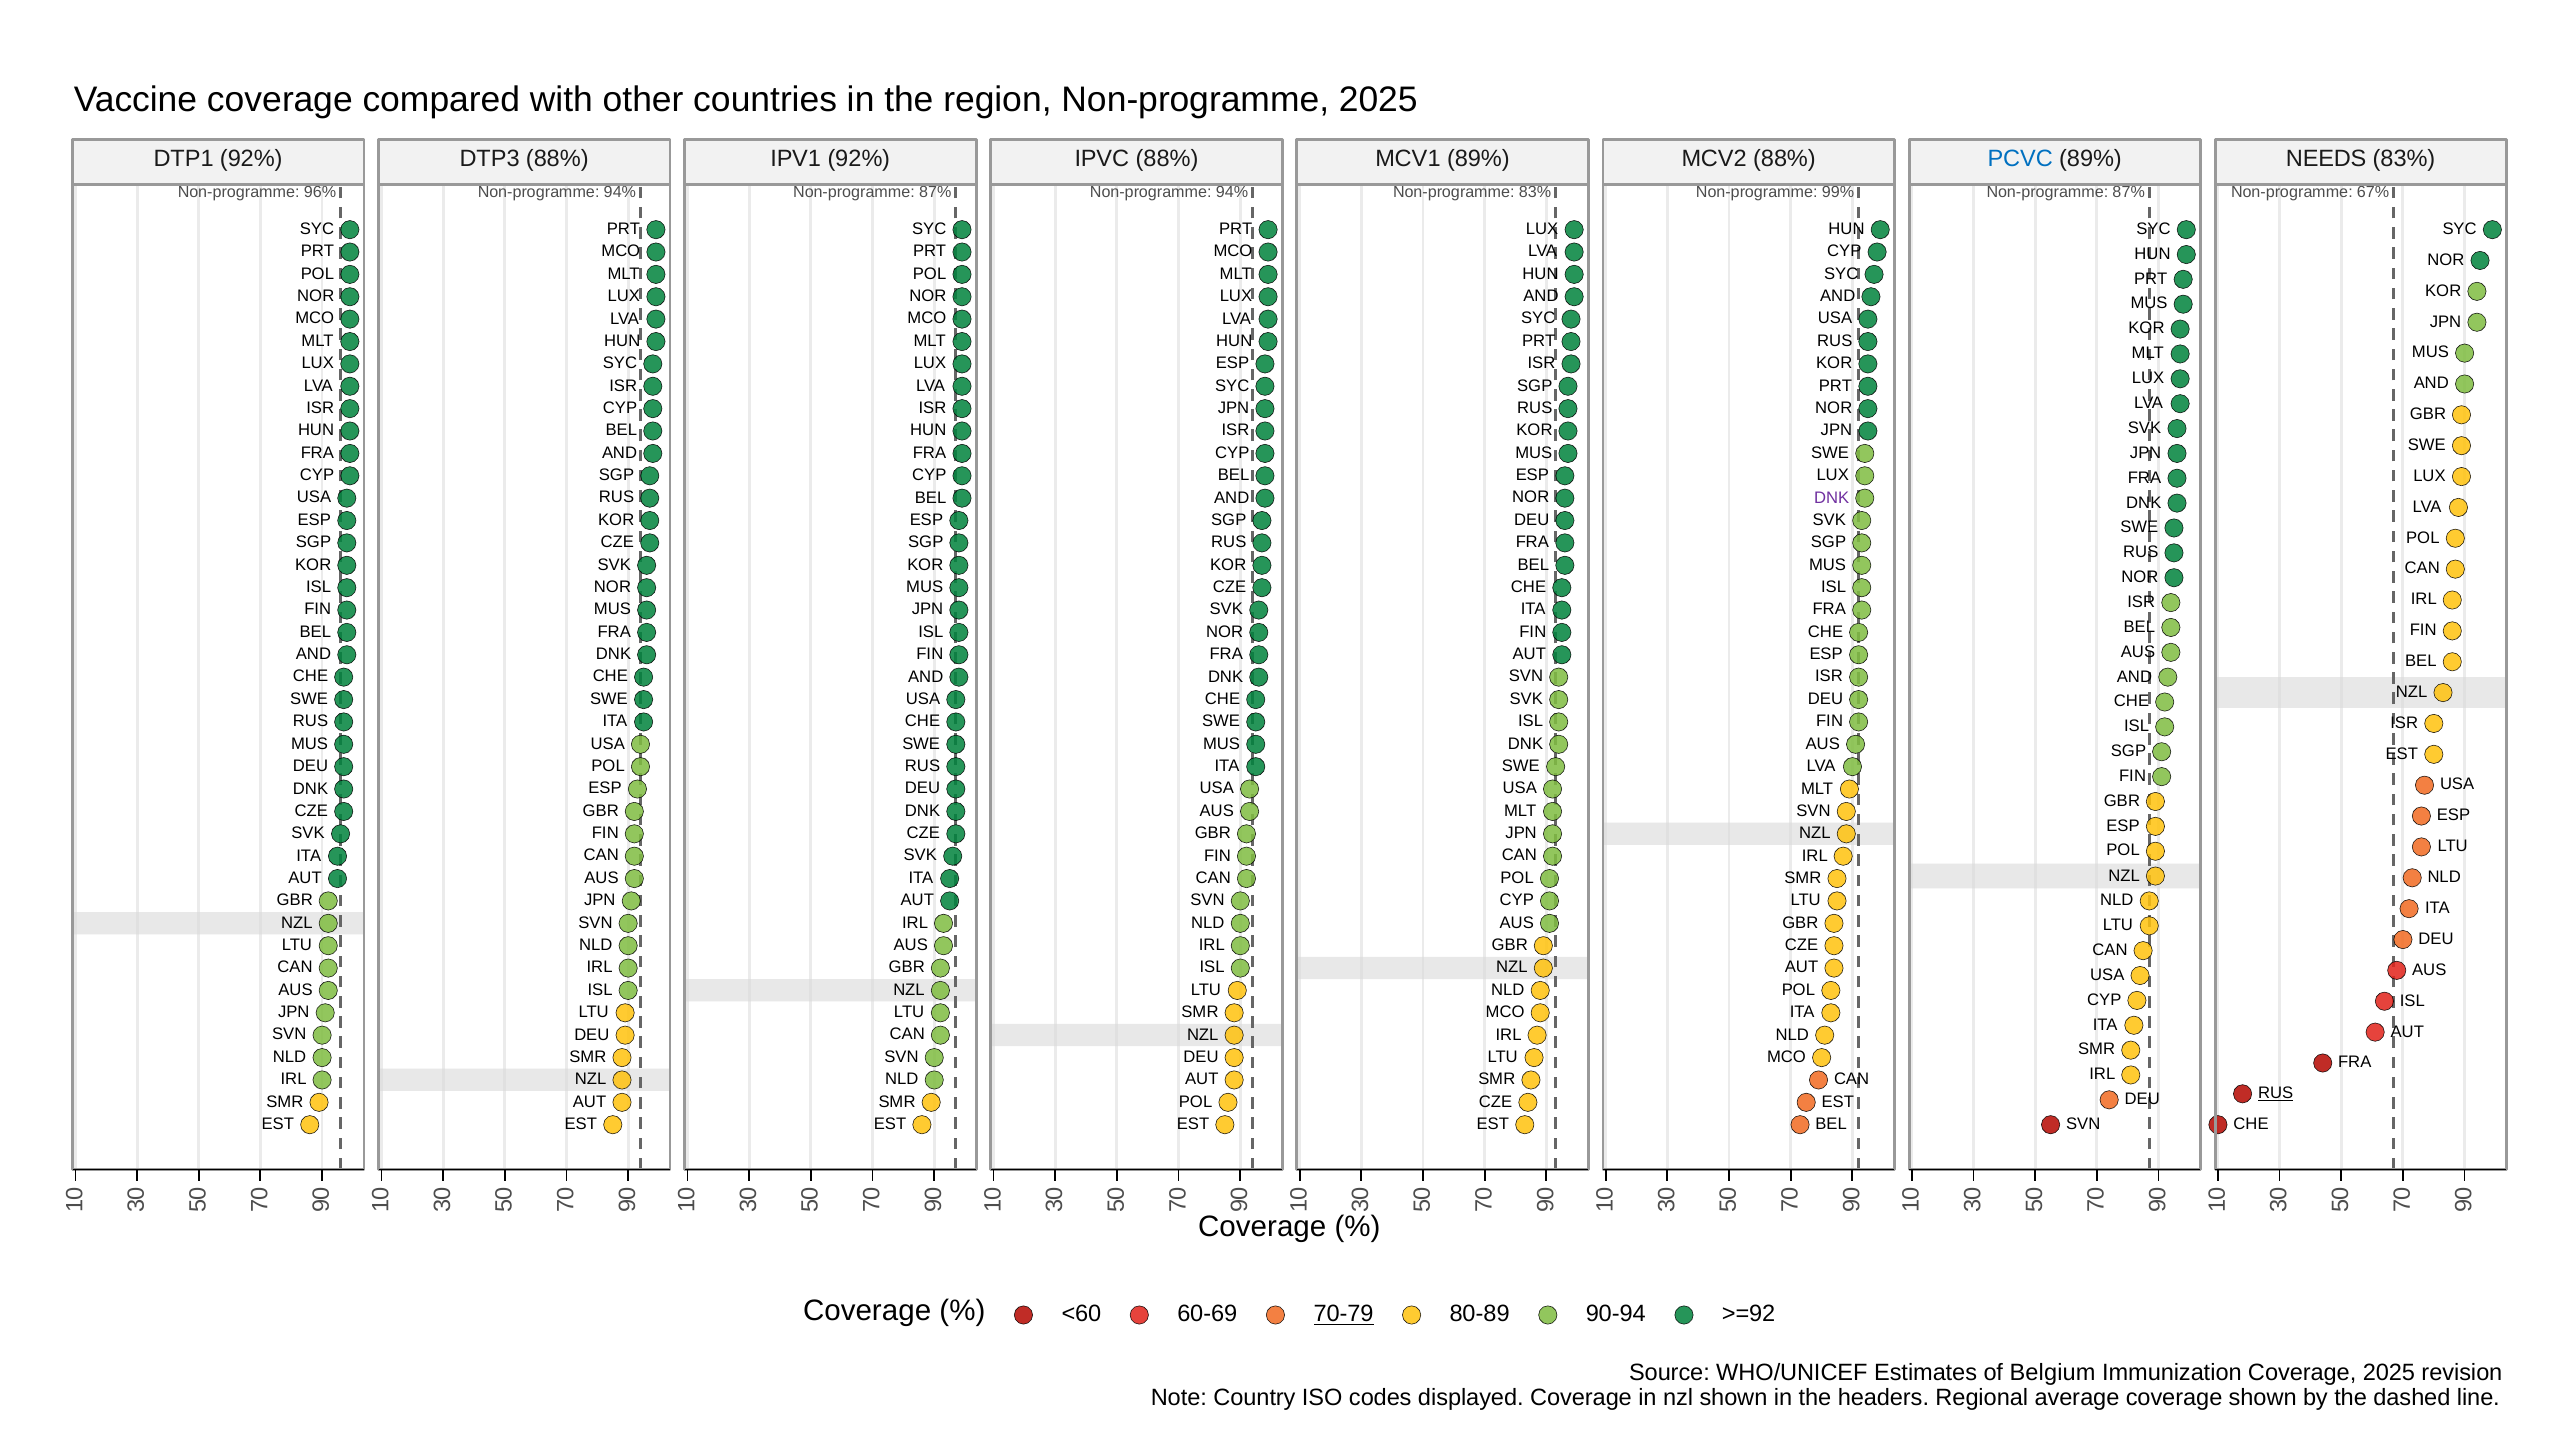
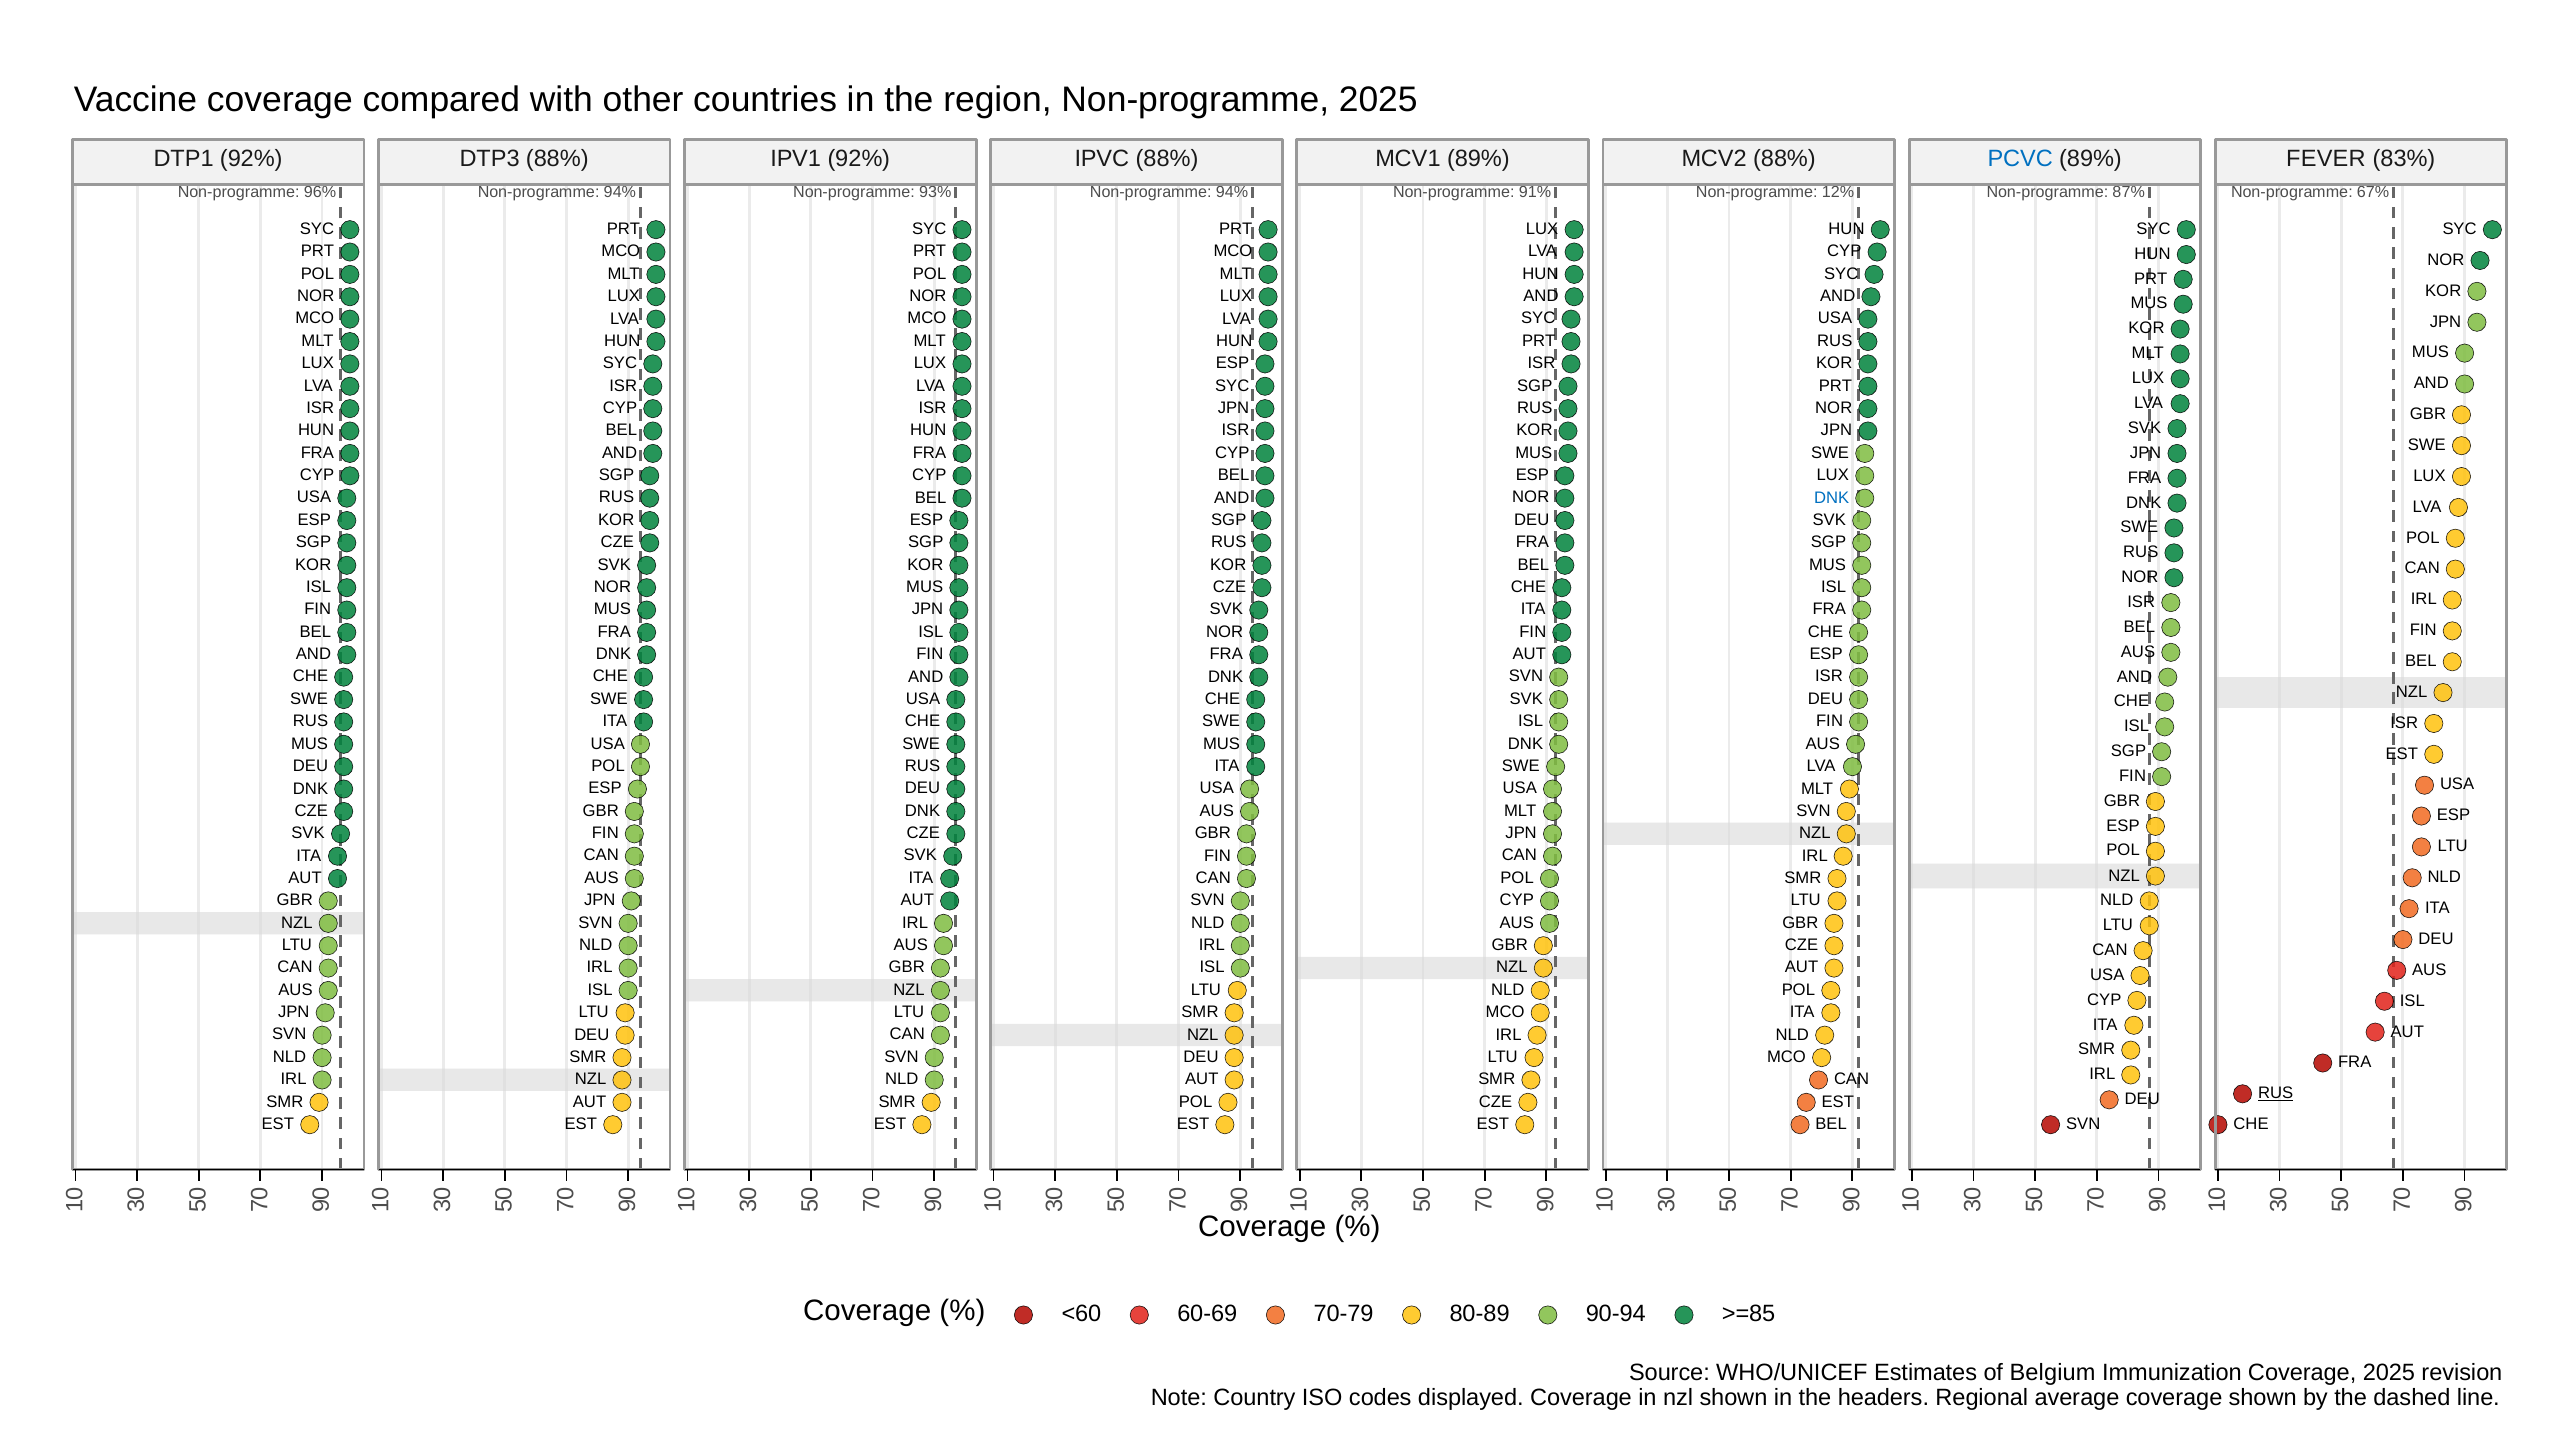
NEEDS: NEEDS -> FEVER
87% at (935, 192): 87% -> 93%
Non-programme 83%: 83% -> 91%
99%: 99% -> 12%
DNK at (1832, 498) colour: purple -> blue
70-79 underline: present -> none
>=92: >=92 -> >=85
